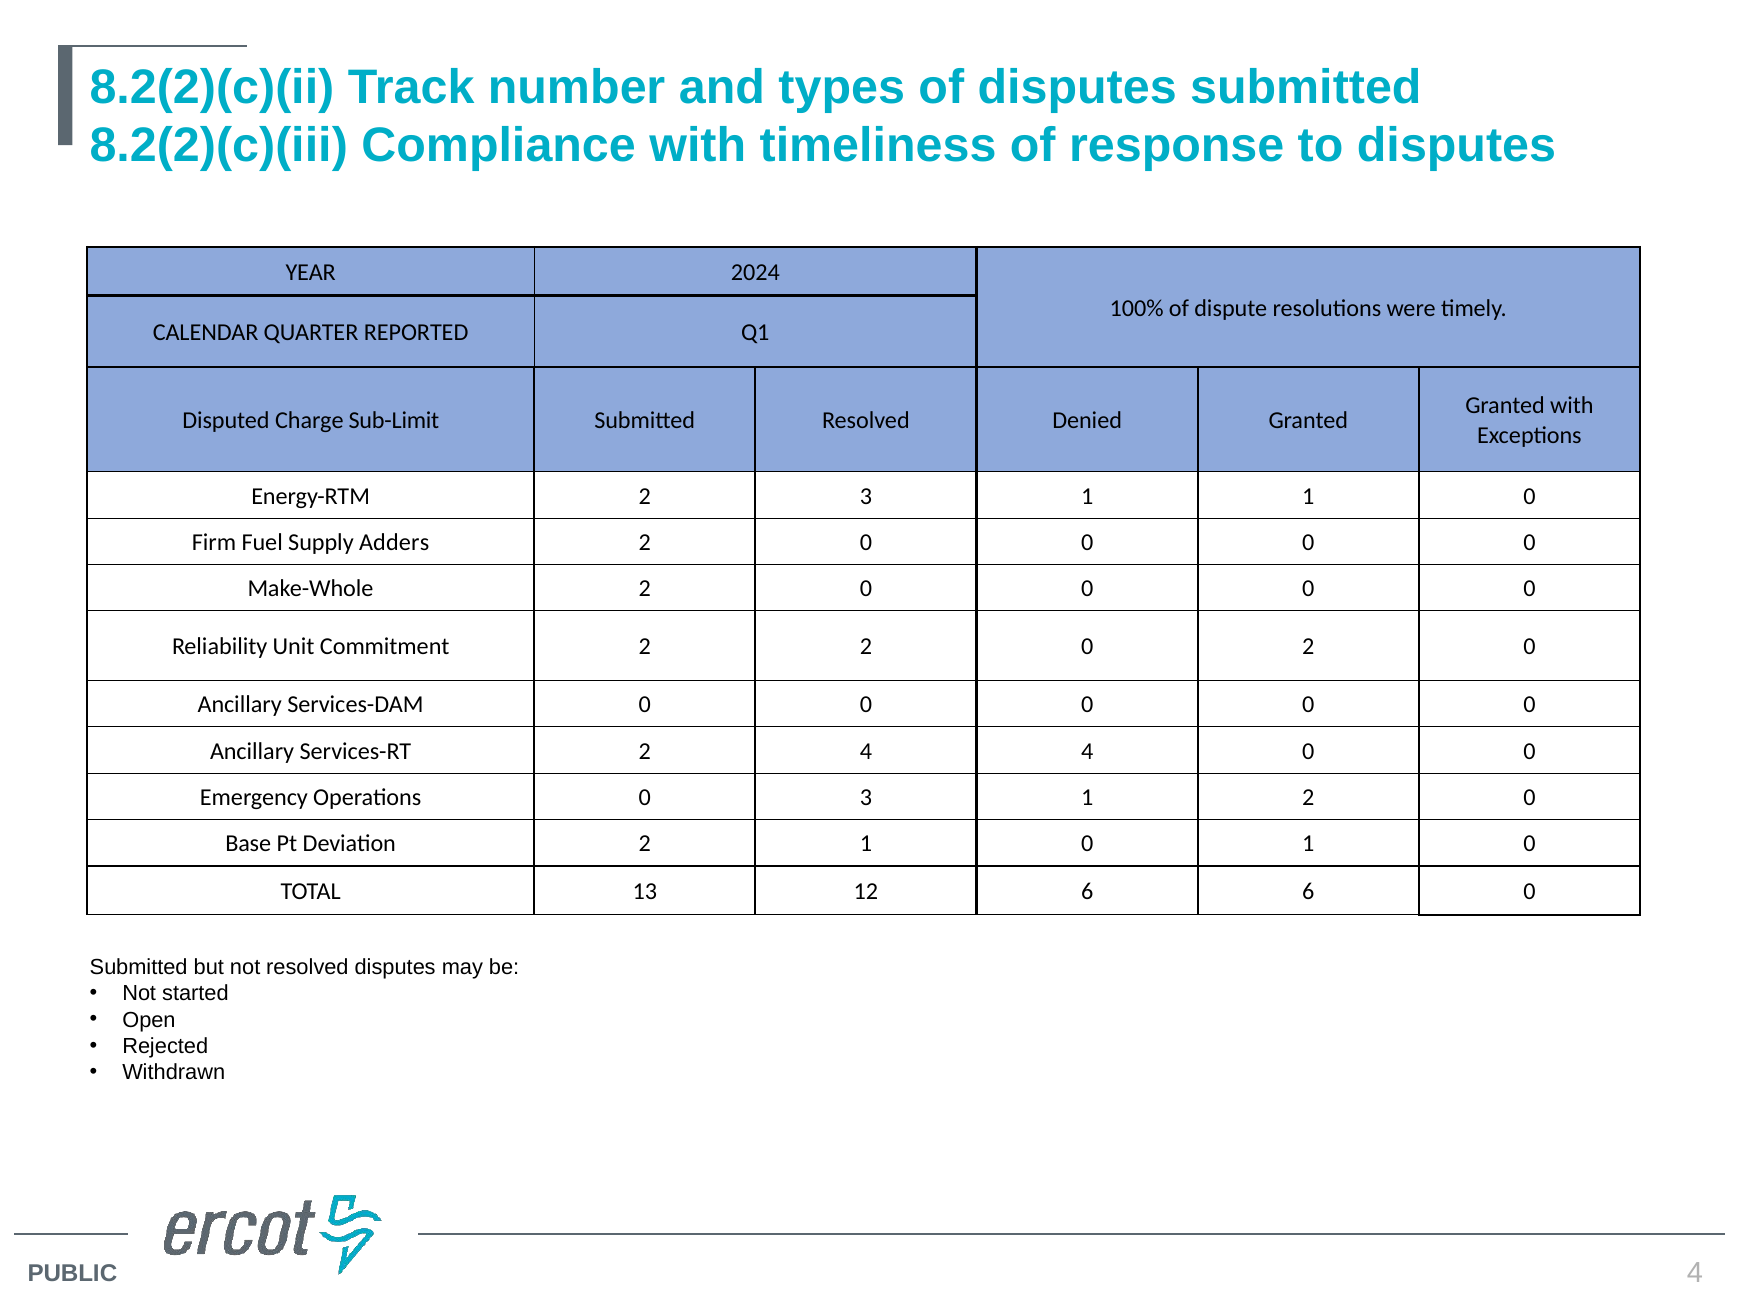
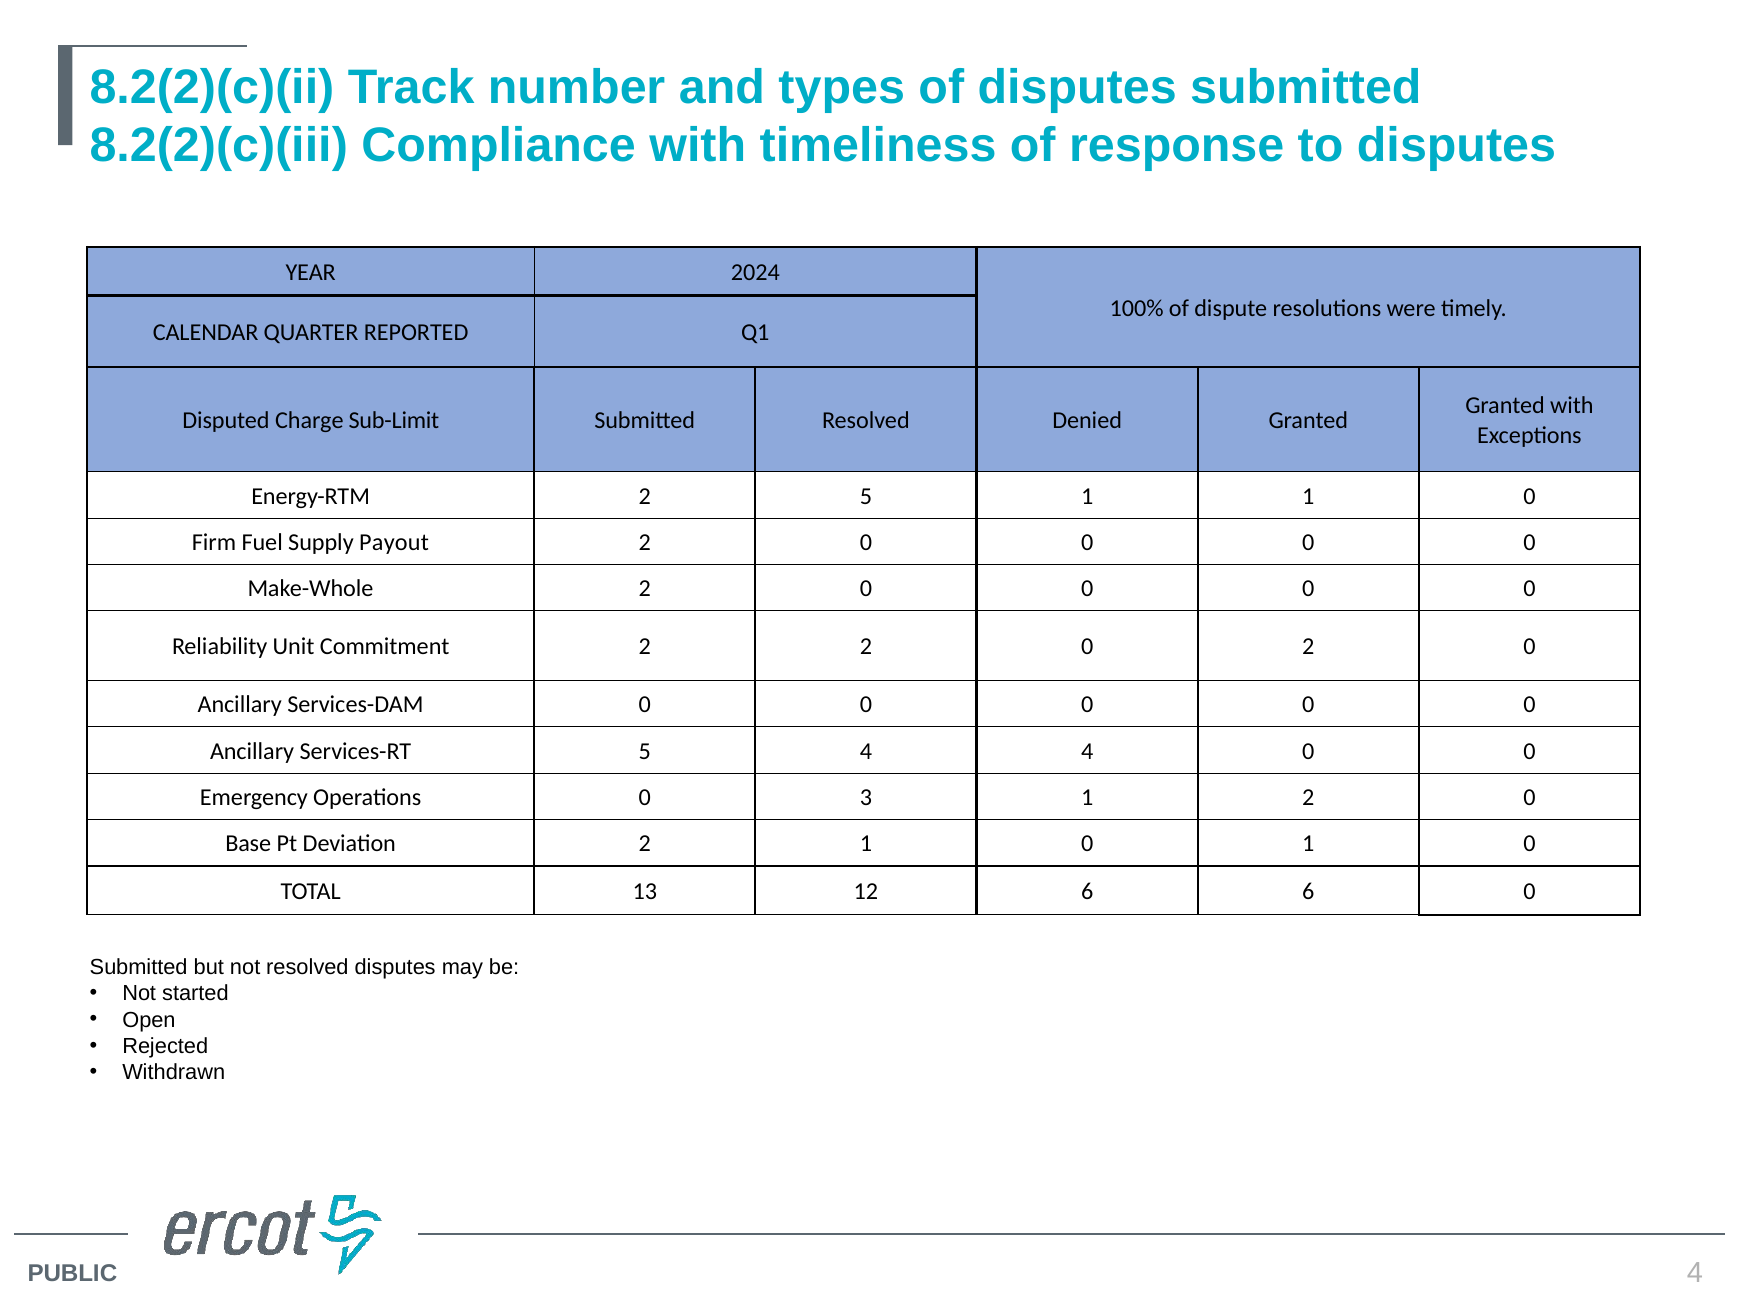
2 3: 3 -> 5
Adders: Adders -> Payout
Services-RT 2: 2 -> 5
